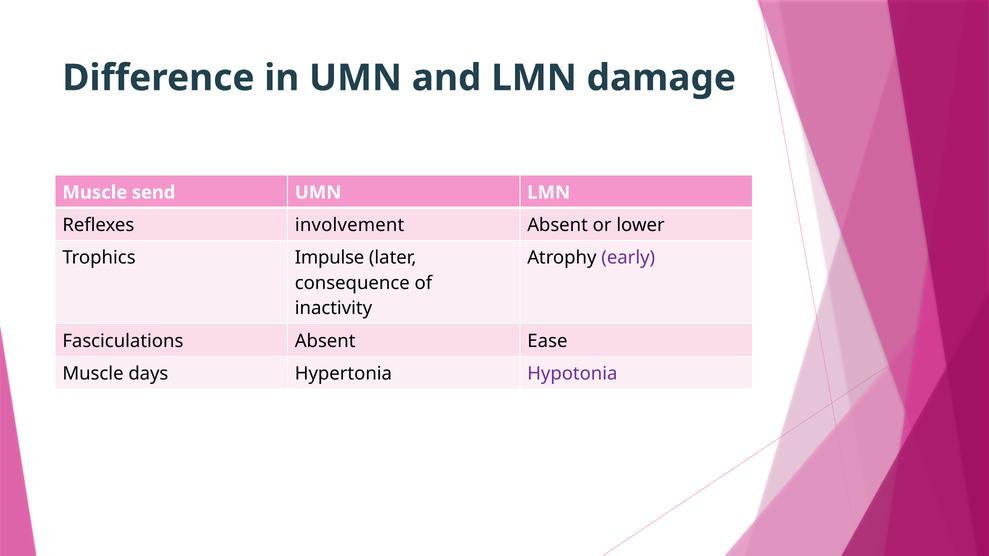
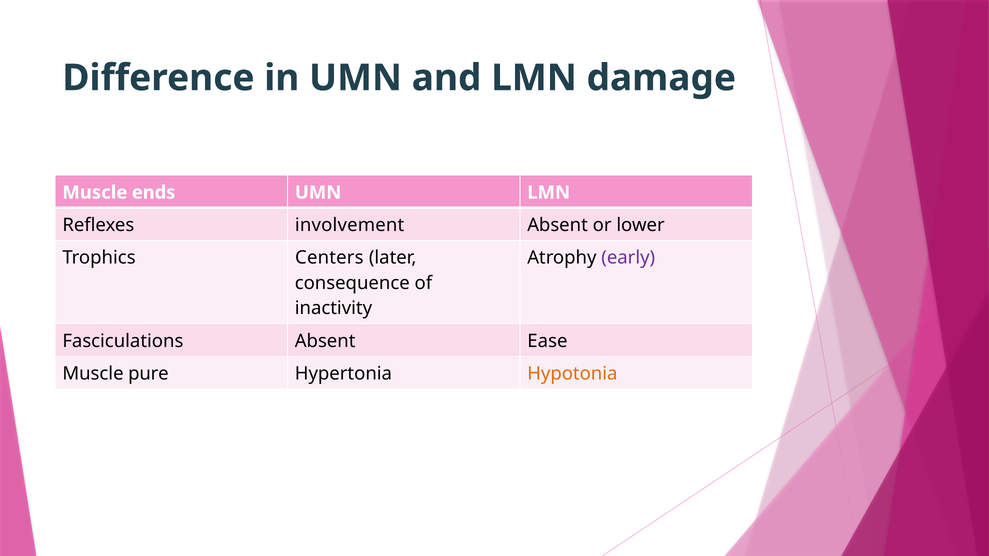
send: send -> ends
Impulse: Impulse -> Centers
days: days -> pure
Hypotonia colour: purple -> orange
